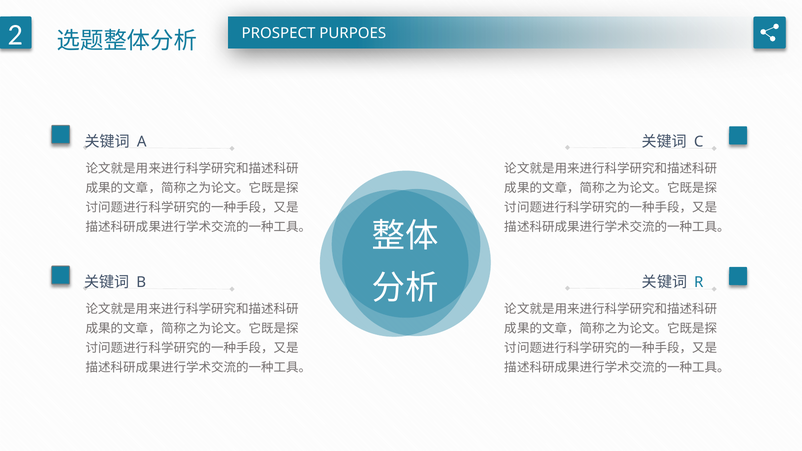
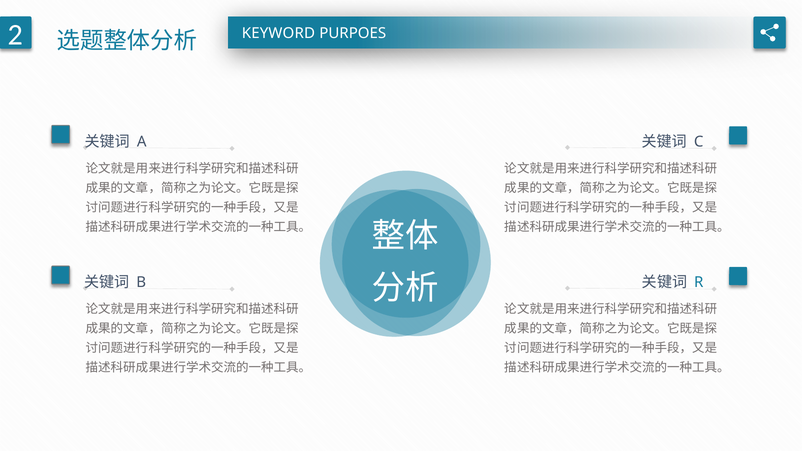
PROSPECT: PROSPECT -> KEYWORD
